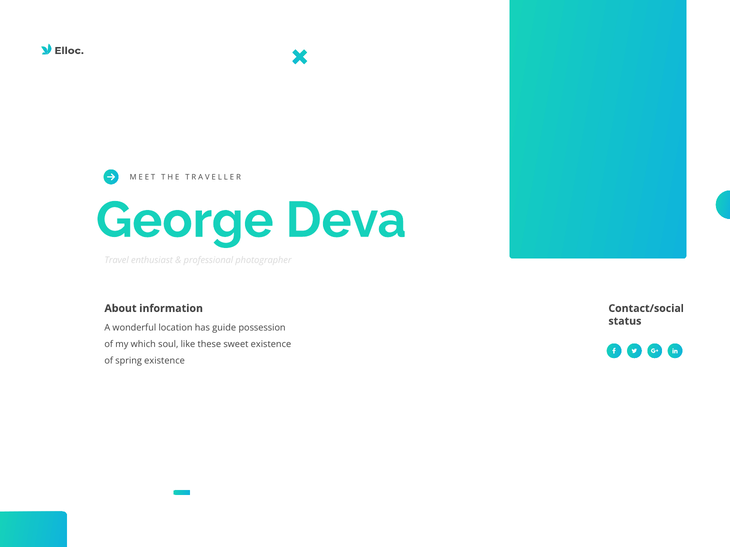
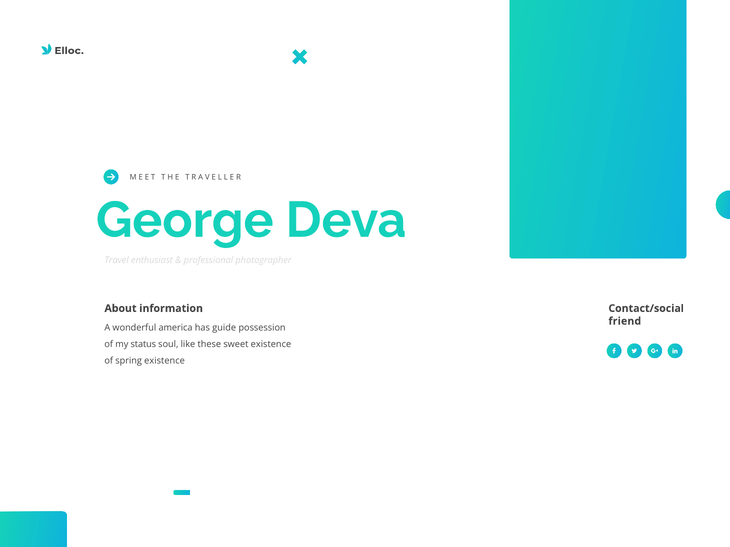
status: status -> friend
location: location -> america
which: which -> status
